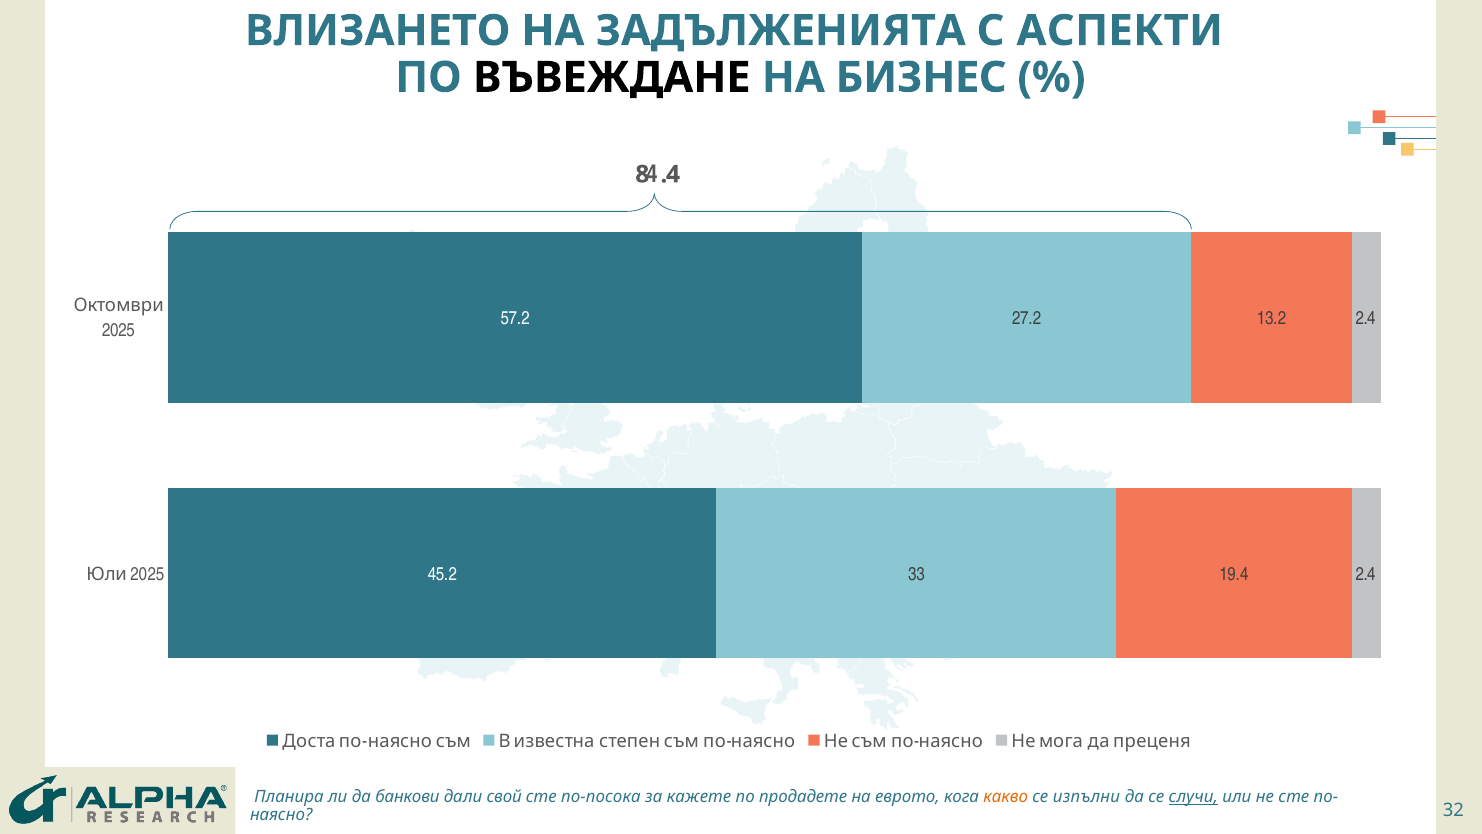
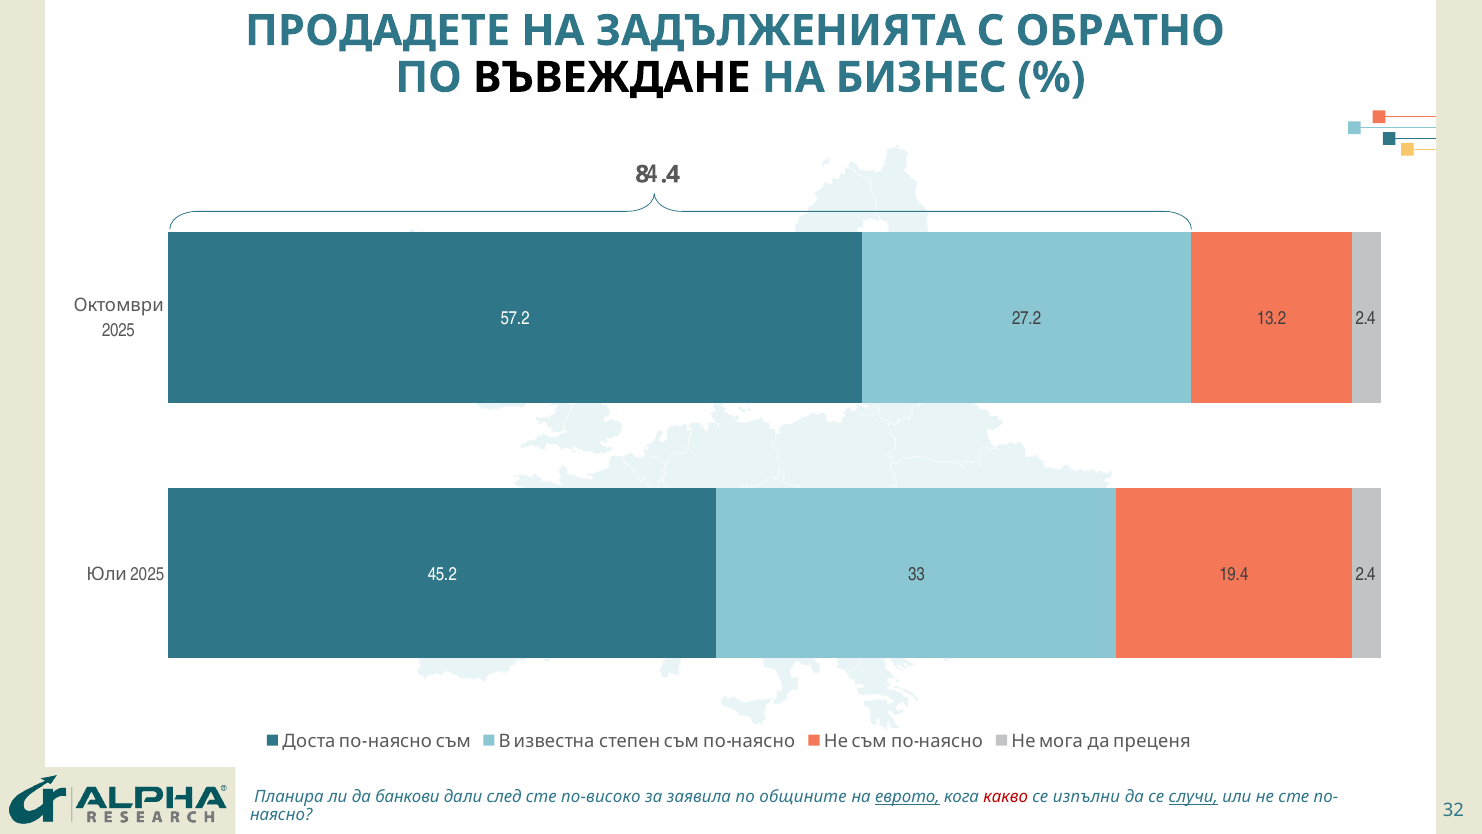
ВЛИЗАНЕТО: ВЛИЗАНЕТО -> ПРОДАДЕТЕ
АСПЕКТИ: АСПЕКТИ -> ОБРАТНО
свой: свой -> след
по-посока: по-посока -> по-високо
кажете: кажете -> заявила
продадете: продадете -> общините
еврото underline: none -> present
какво colour: orange -> red
